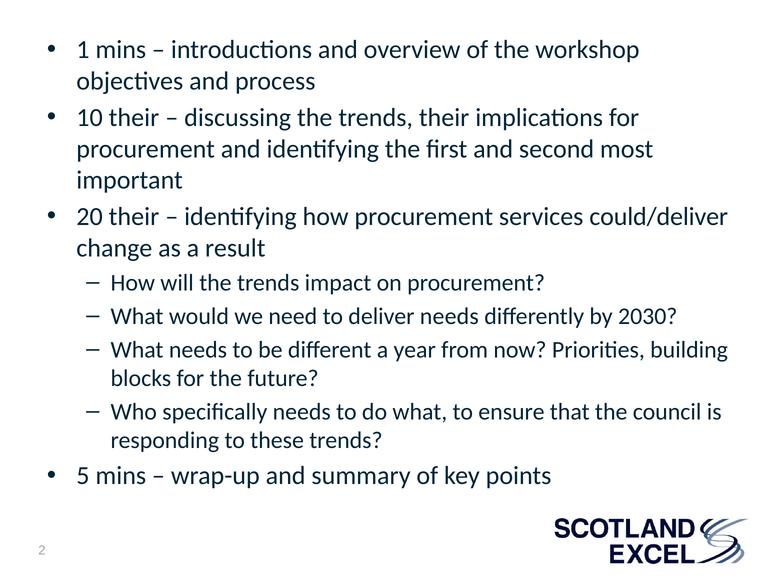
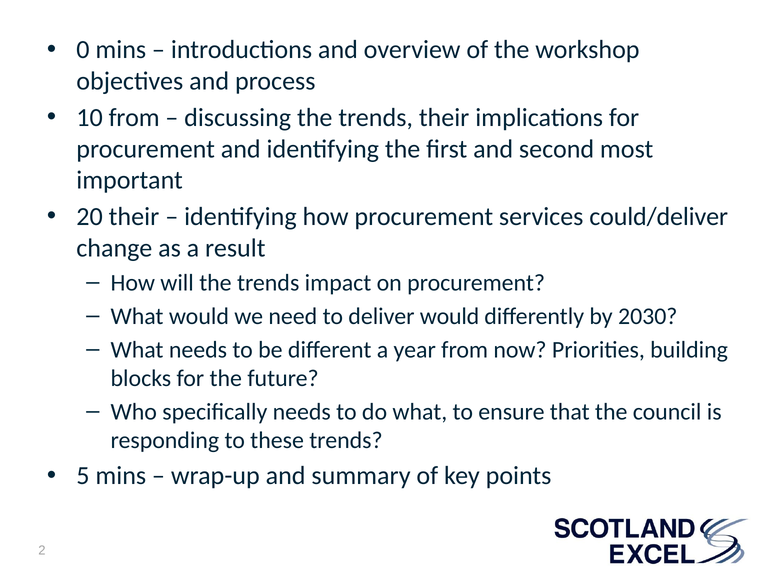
1: 1 -> 0
10 their: their -> from
deliver needs: needs -> would
